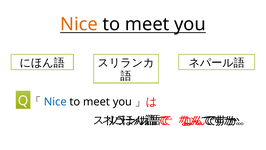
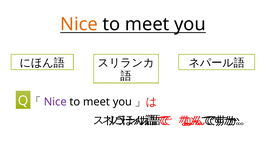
Nice at (55, 102) colour: blue -> purple
